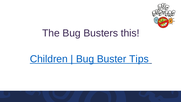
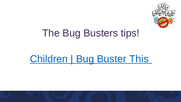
this: this -> tips
Tips: Tips -> This
